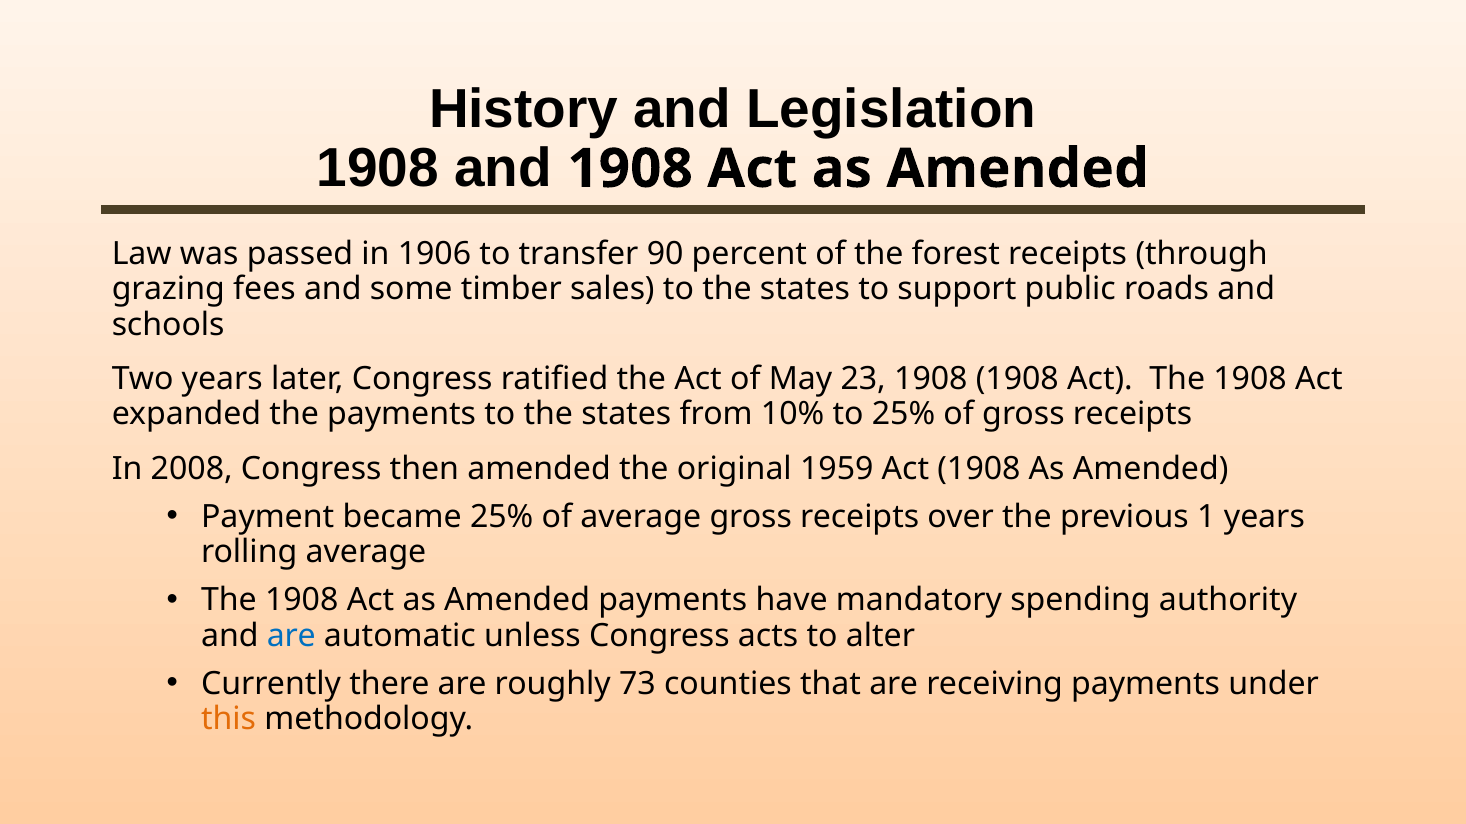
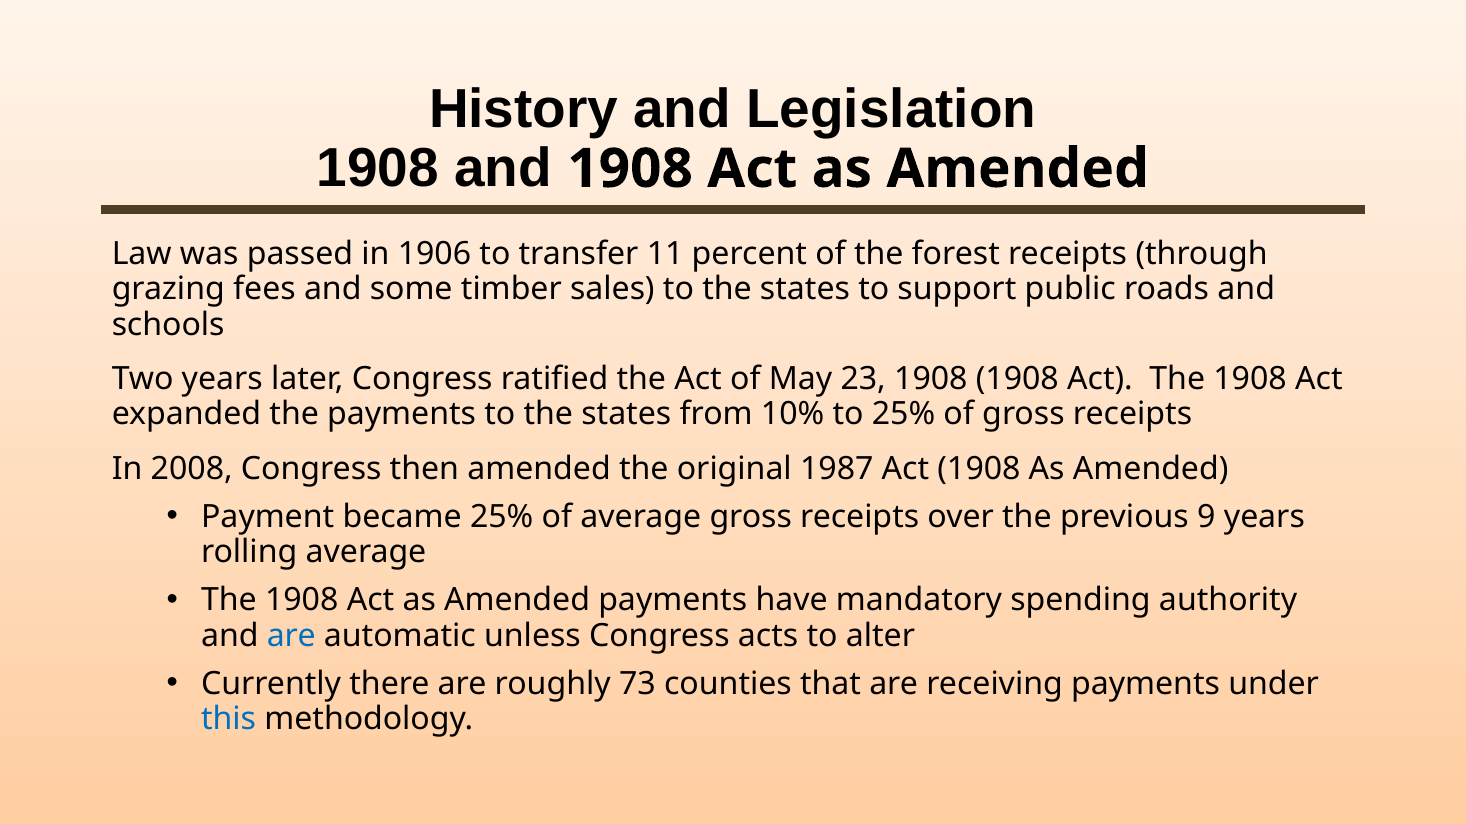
90: 90 -> 11
1959: 1959 -> 1987
1: 1 -> 9
this colour: orange -> blue
